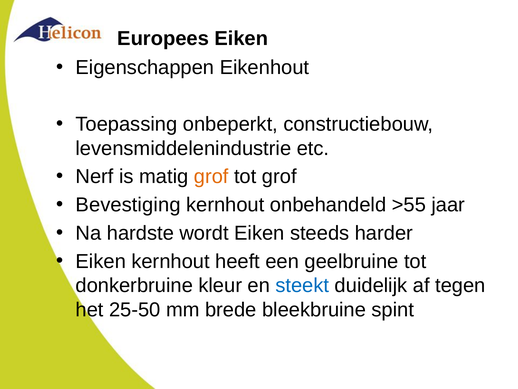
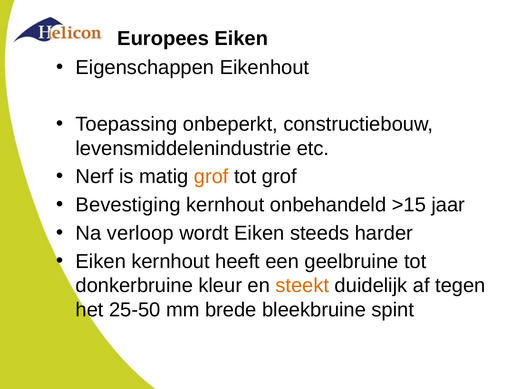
>55: >55 -> >15
hardste: hardste -> verloop
steekt colour: blue -> orange
